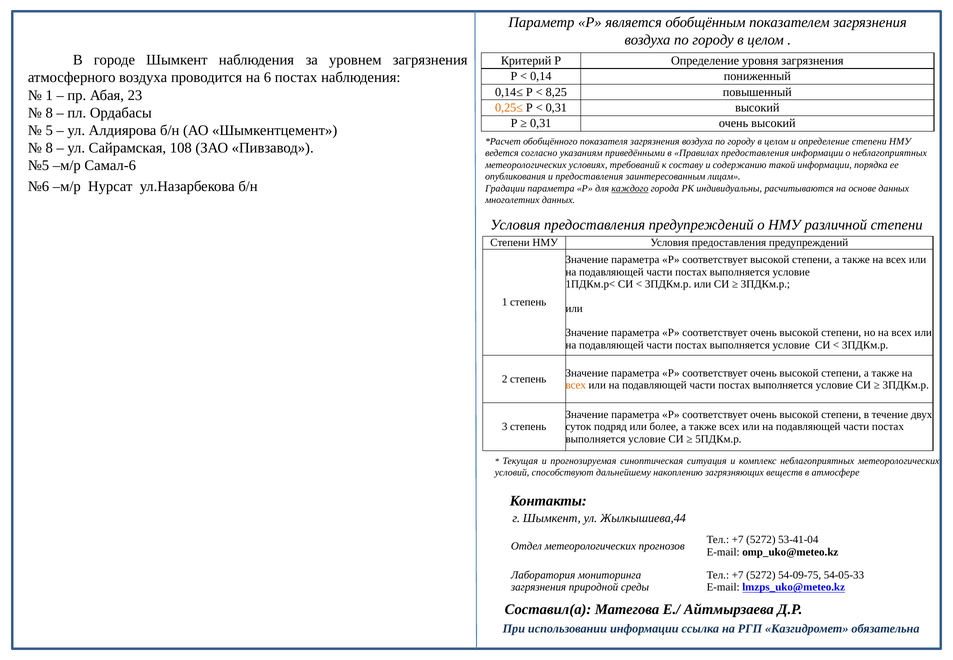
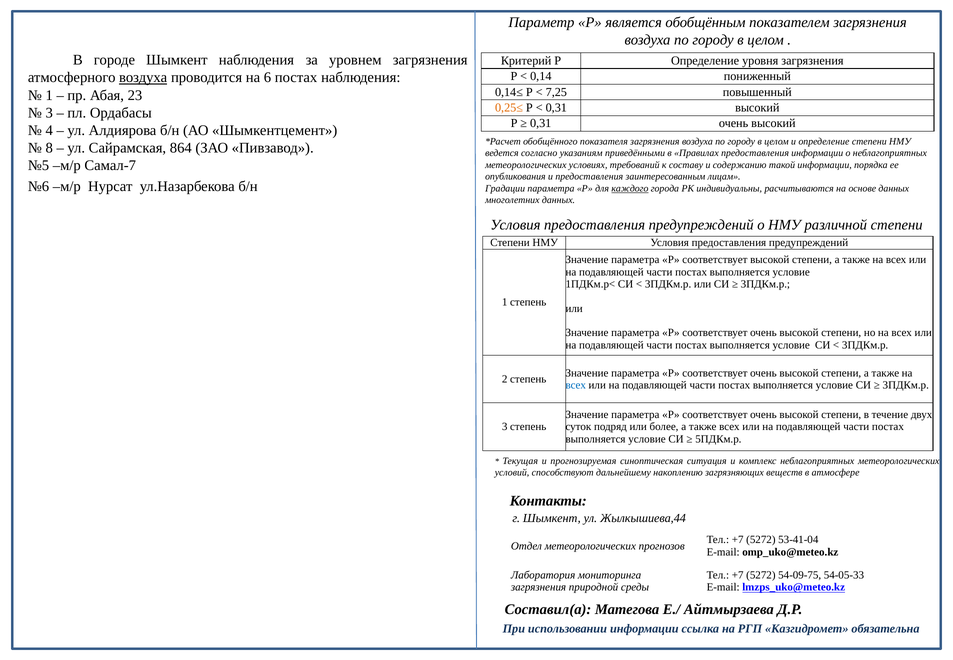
воздуха at (143, 78) underline: none -> present
8,25: 8,25 -> 7,25
8 at (49, 113): 8 -> 3
5: 5 -> 4
108: 108 -> 864
Самал-6: Самал-6 -> Самал-7
всех at (576, 385) colour: orange -> blue
